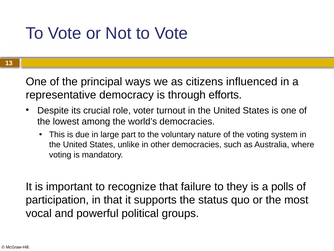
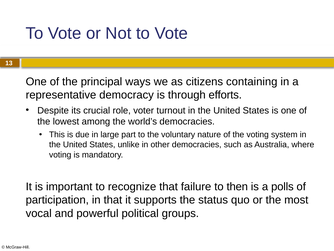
influenced: influenced -> containing
they: they -> then
